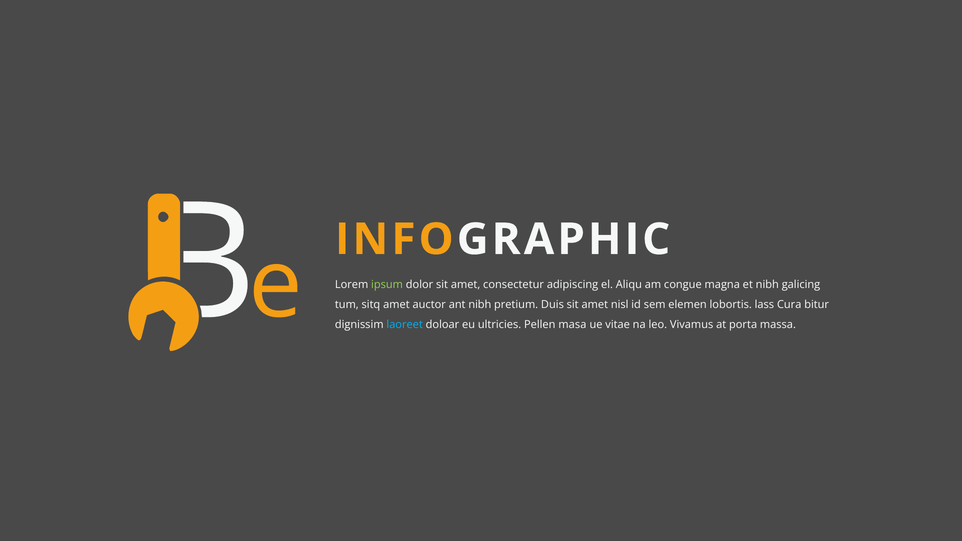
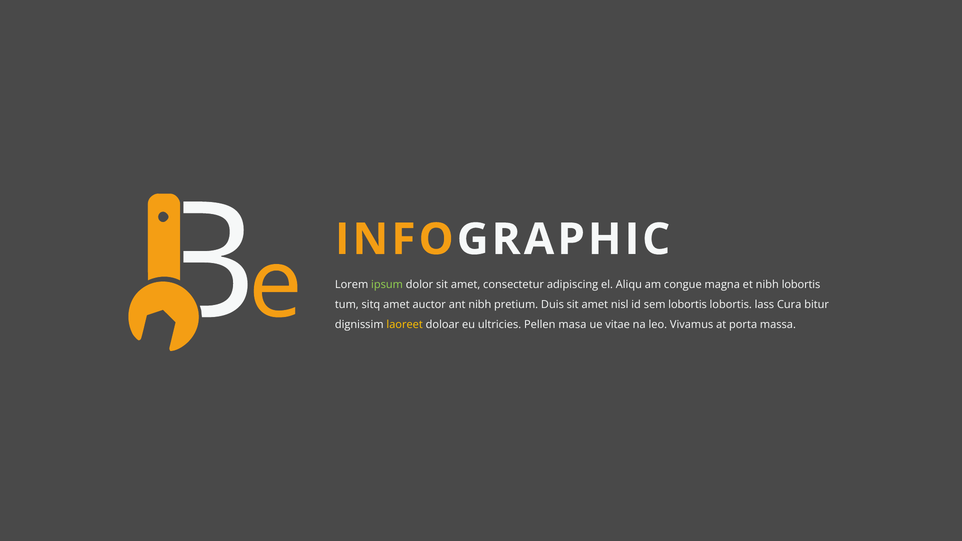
nibh galicing: galicing -> lobortis
sem elemen: elemen -> lobortis
laoreet colour: light blue -> yellow
